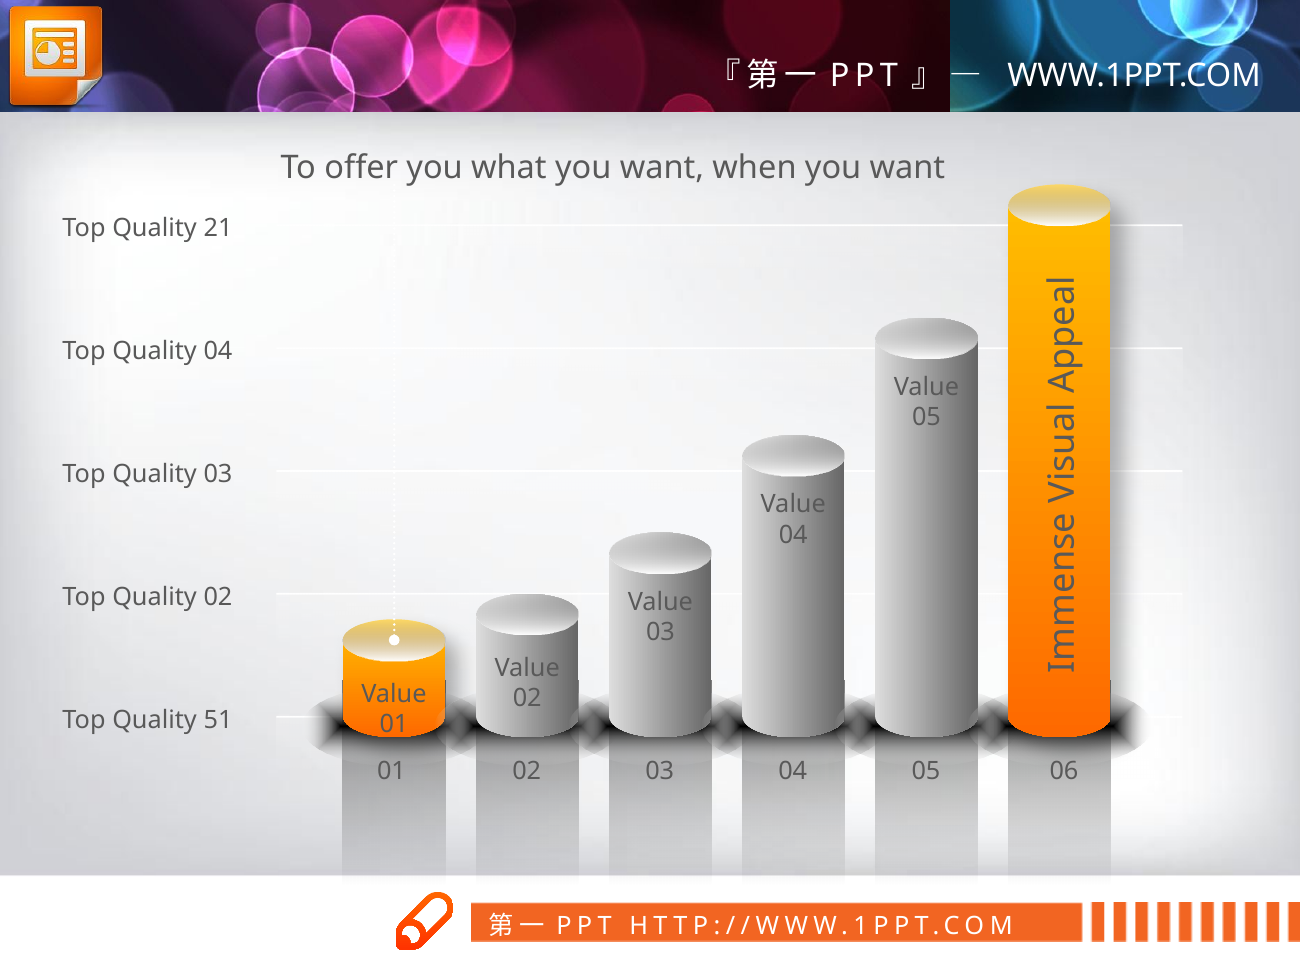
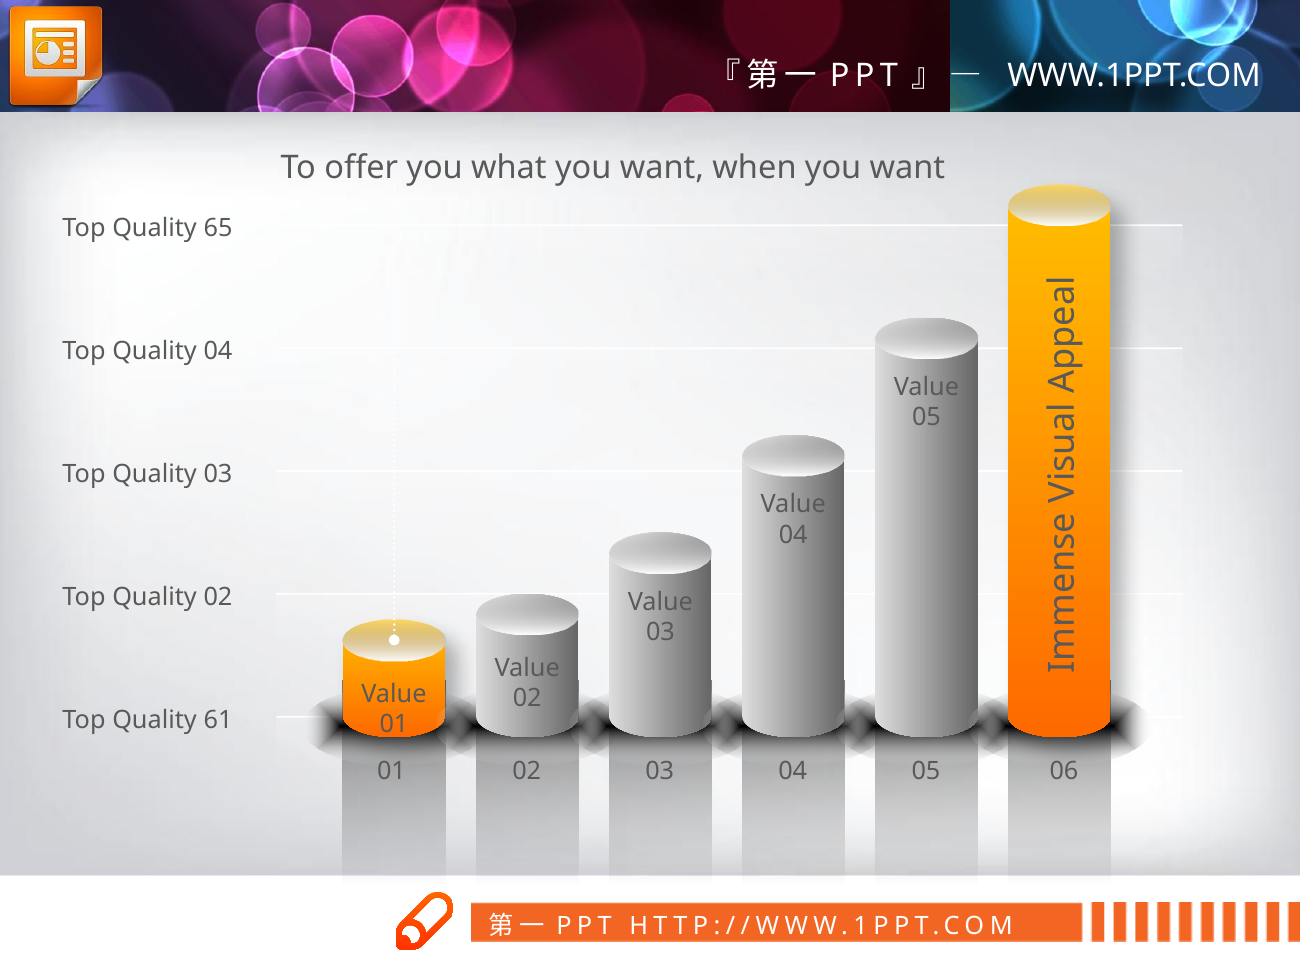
21: 21 -> 65
51: 51 -> 61
